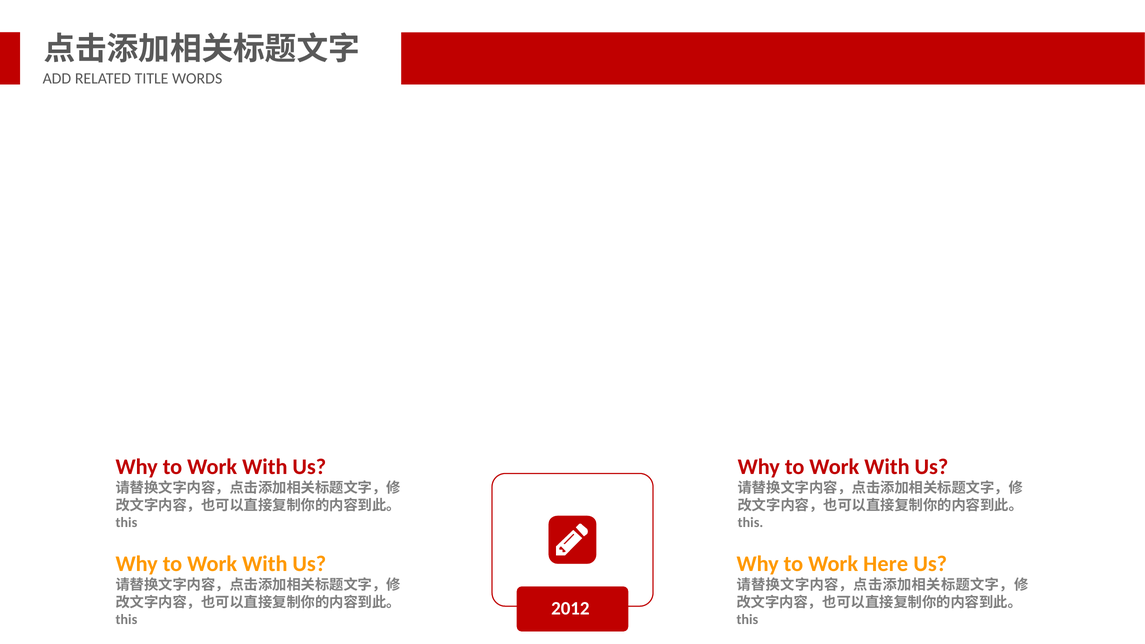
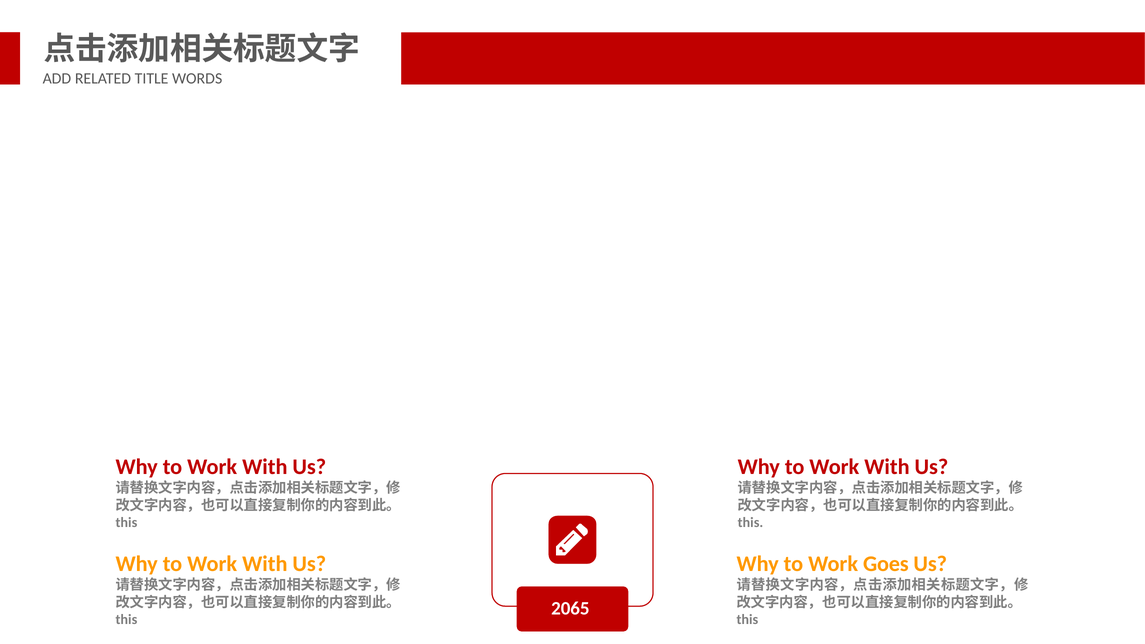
Here: Here -> Goes
2012: 2012 -> 2065
